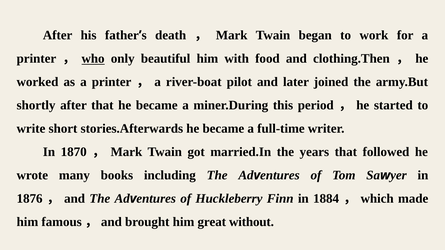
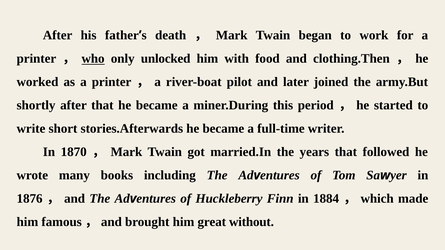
beautiful: beautiful -> unlocked
